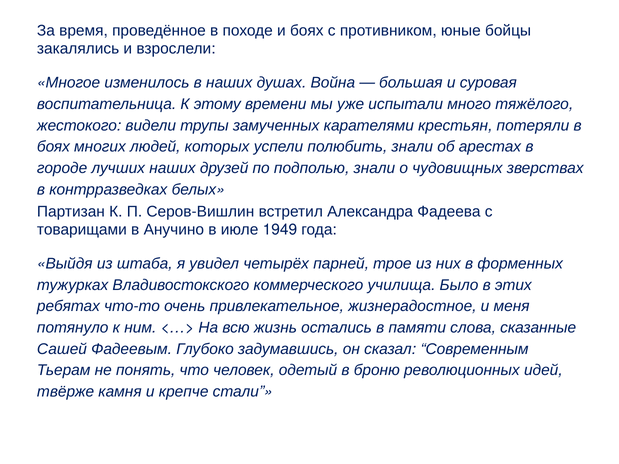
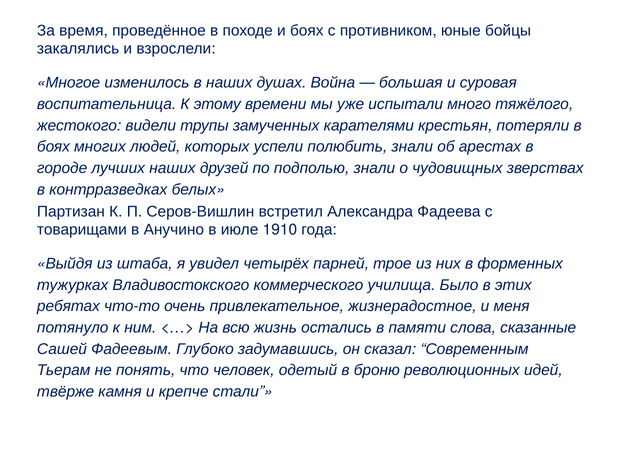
1949: 1949 -> 1910
